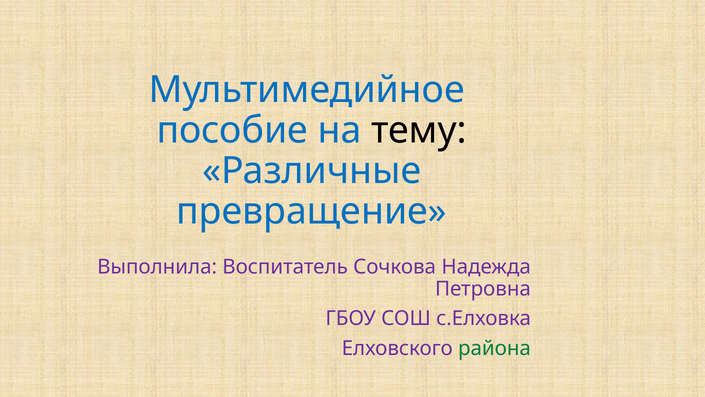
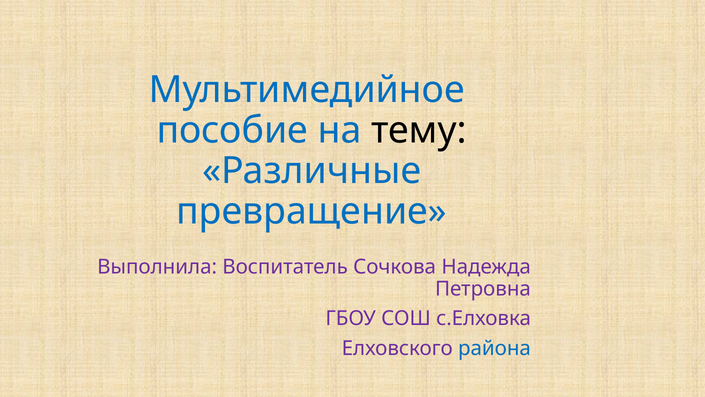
района colour: green -> blue
